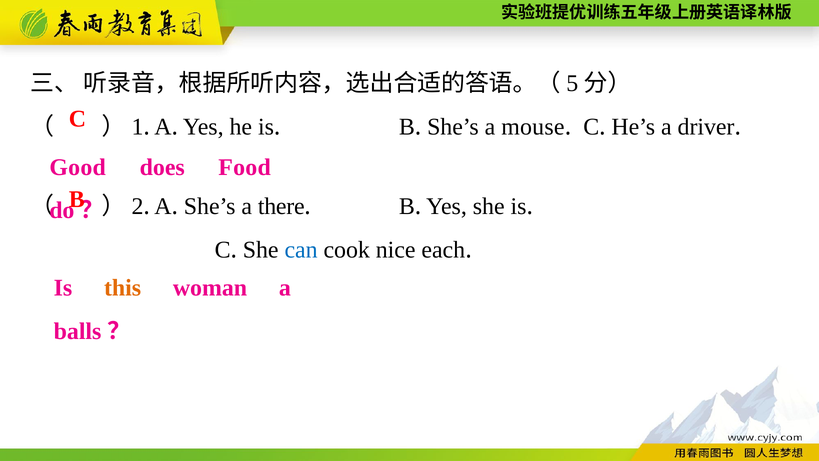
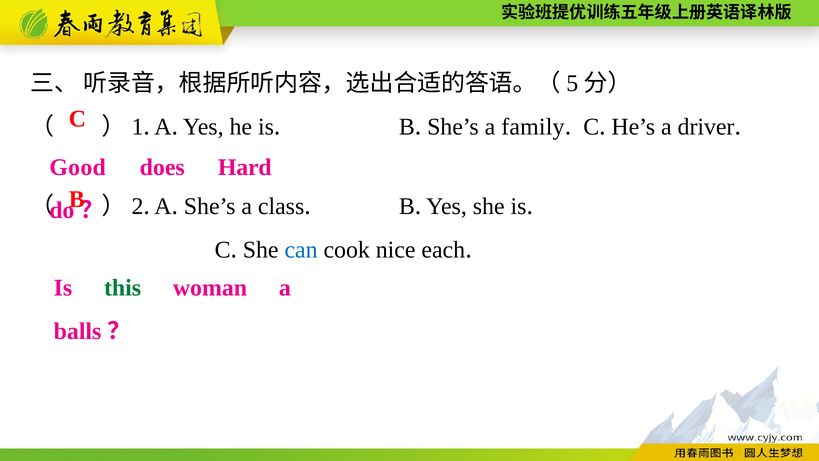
mouse: mouse -> family
Food: Food -> Hard
there: there -> class
this colour: orange -> green
